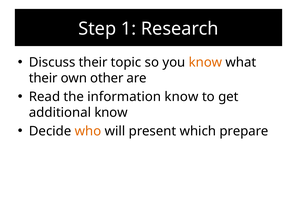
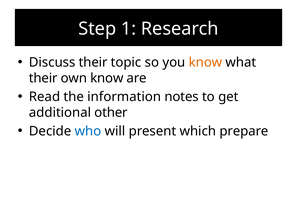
own other: other -> know
information know: know -> notes
additional know: know -> other
who colour: orange -> blue
